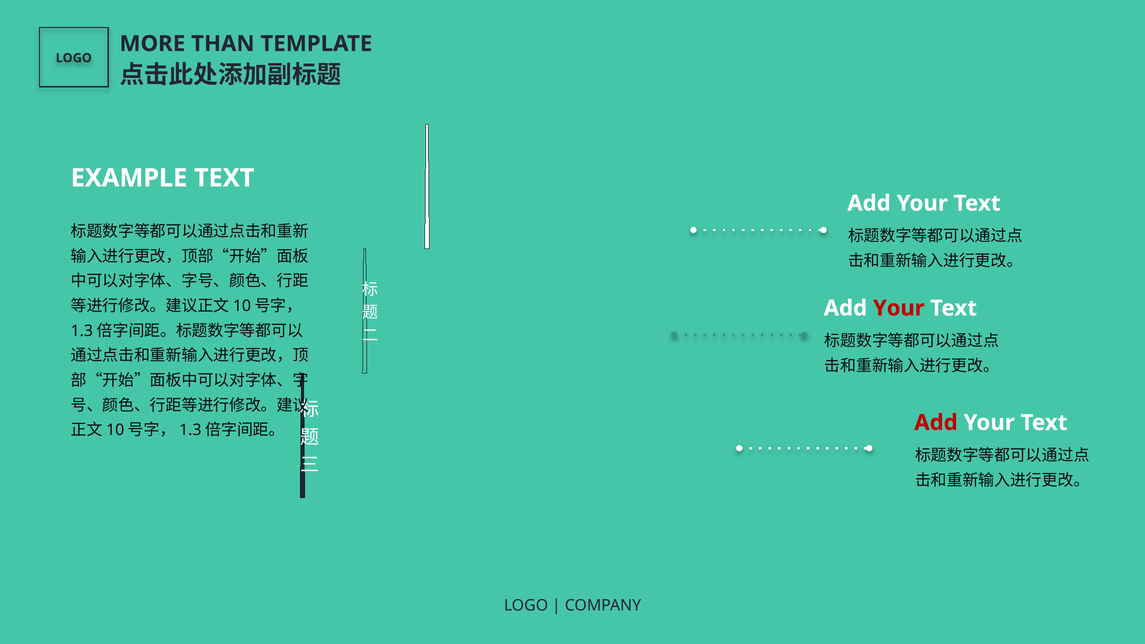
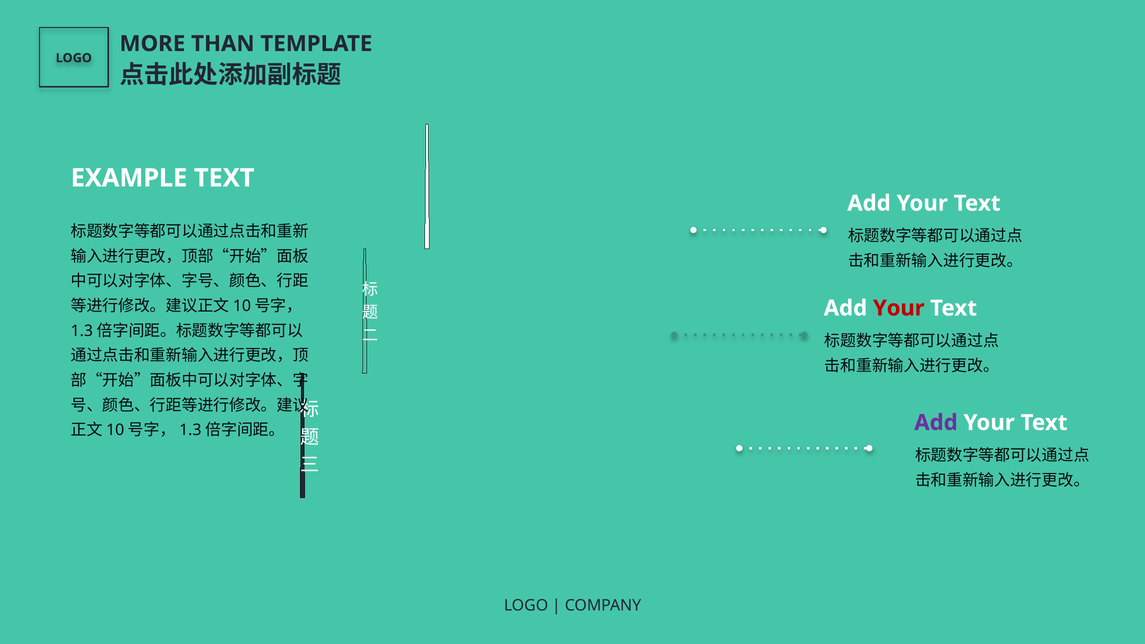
Add at (936, 423) colour: red -> purple
